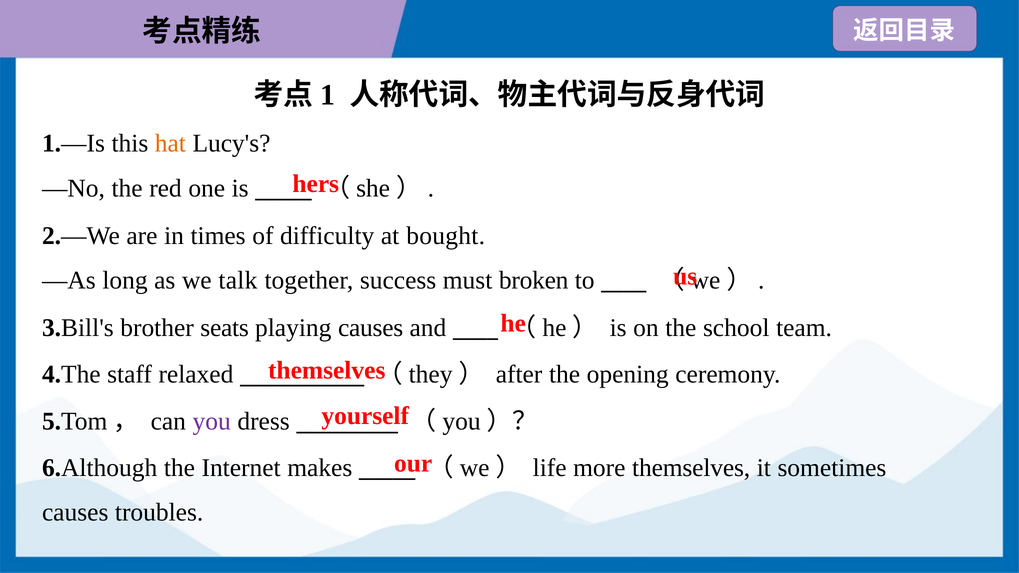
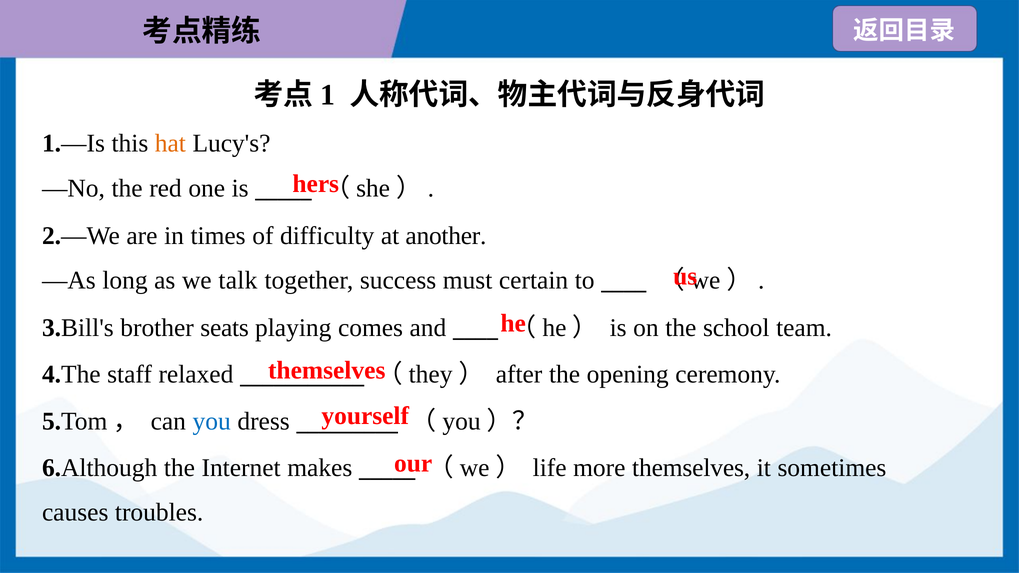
bought: bought -> another
broken: broken -> certain
playing causes: causes -> comes
you colour: purple -> blue
